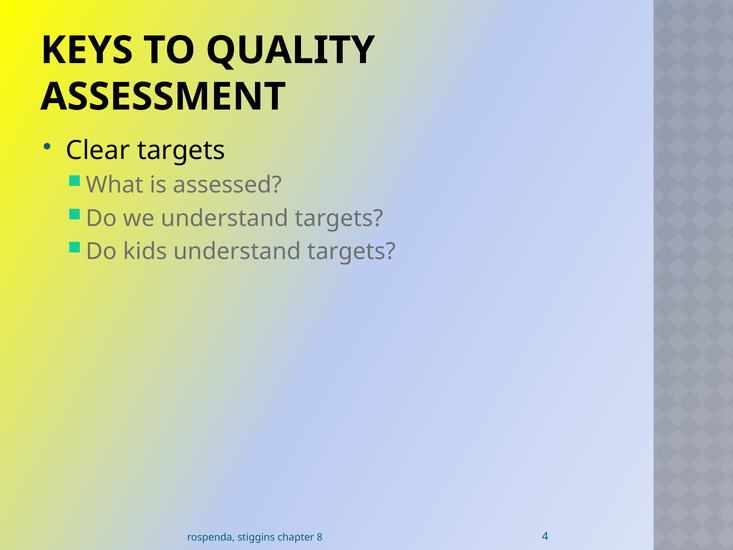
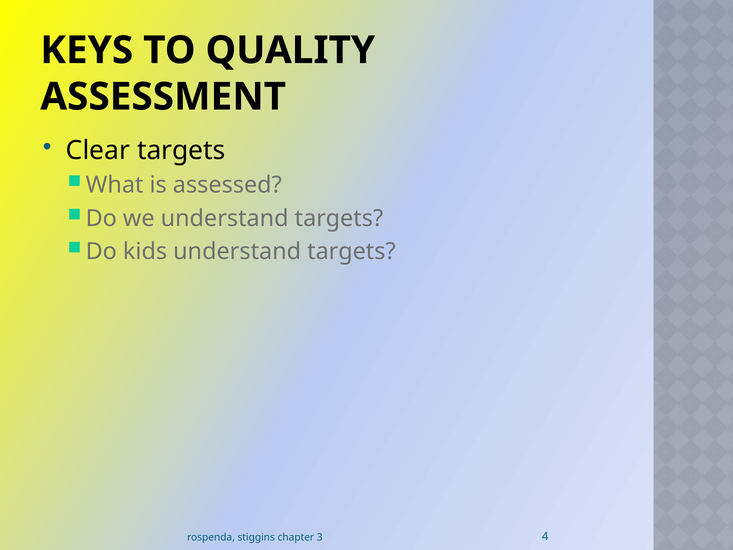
8: 8 -> 3
